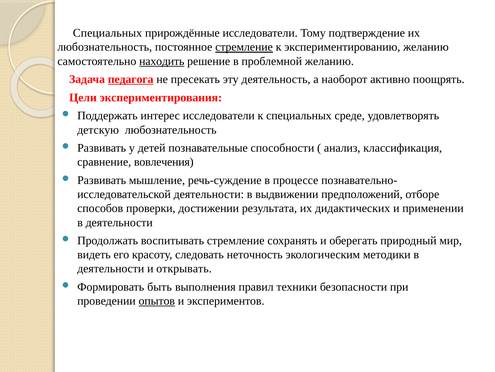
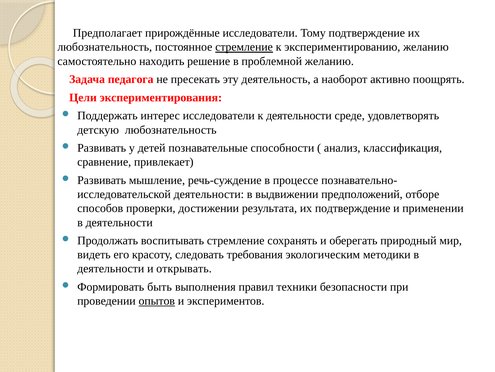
Специальных at (107, 33): Специальных -> Предполагает
находить underline: present -> none
педагога underline: present -> none
к специальных: специальных -> деятельности
вовлечения: вовлечения -> привлекает
их дидактических: дидактических -> подтверждение
неточность: неточность -> требования
